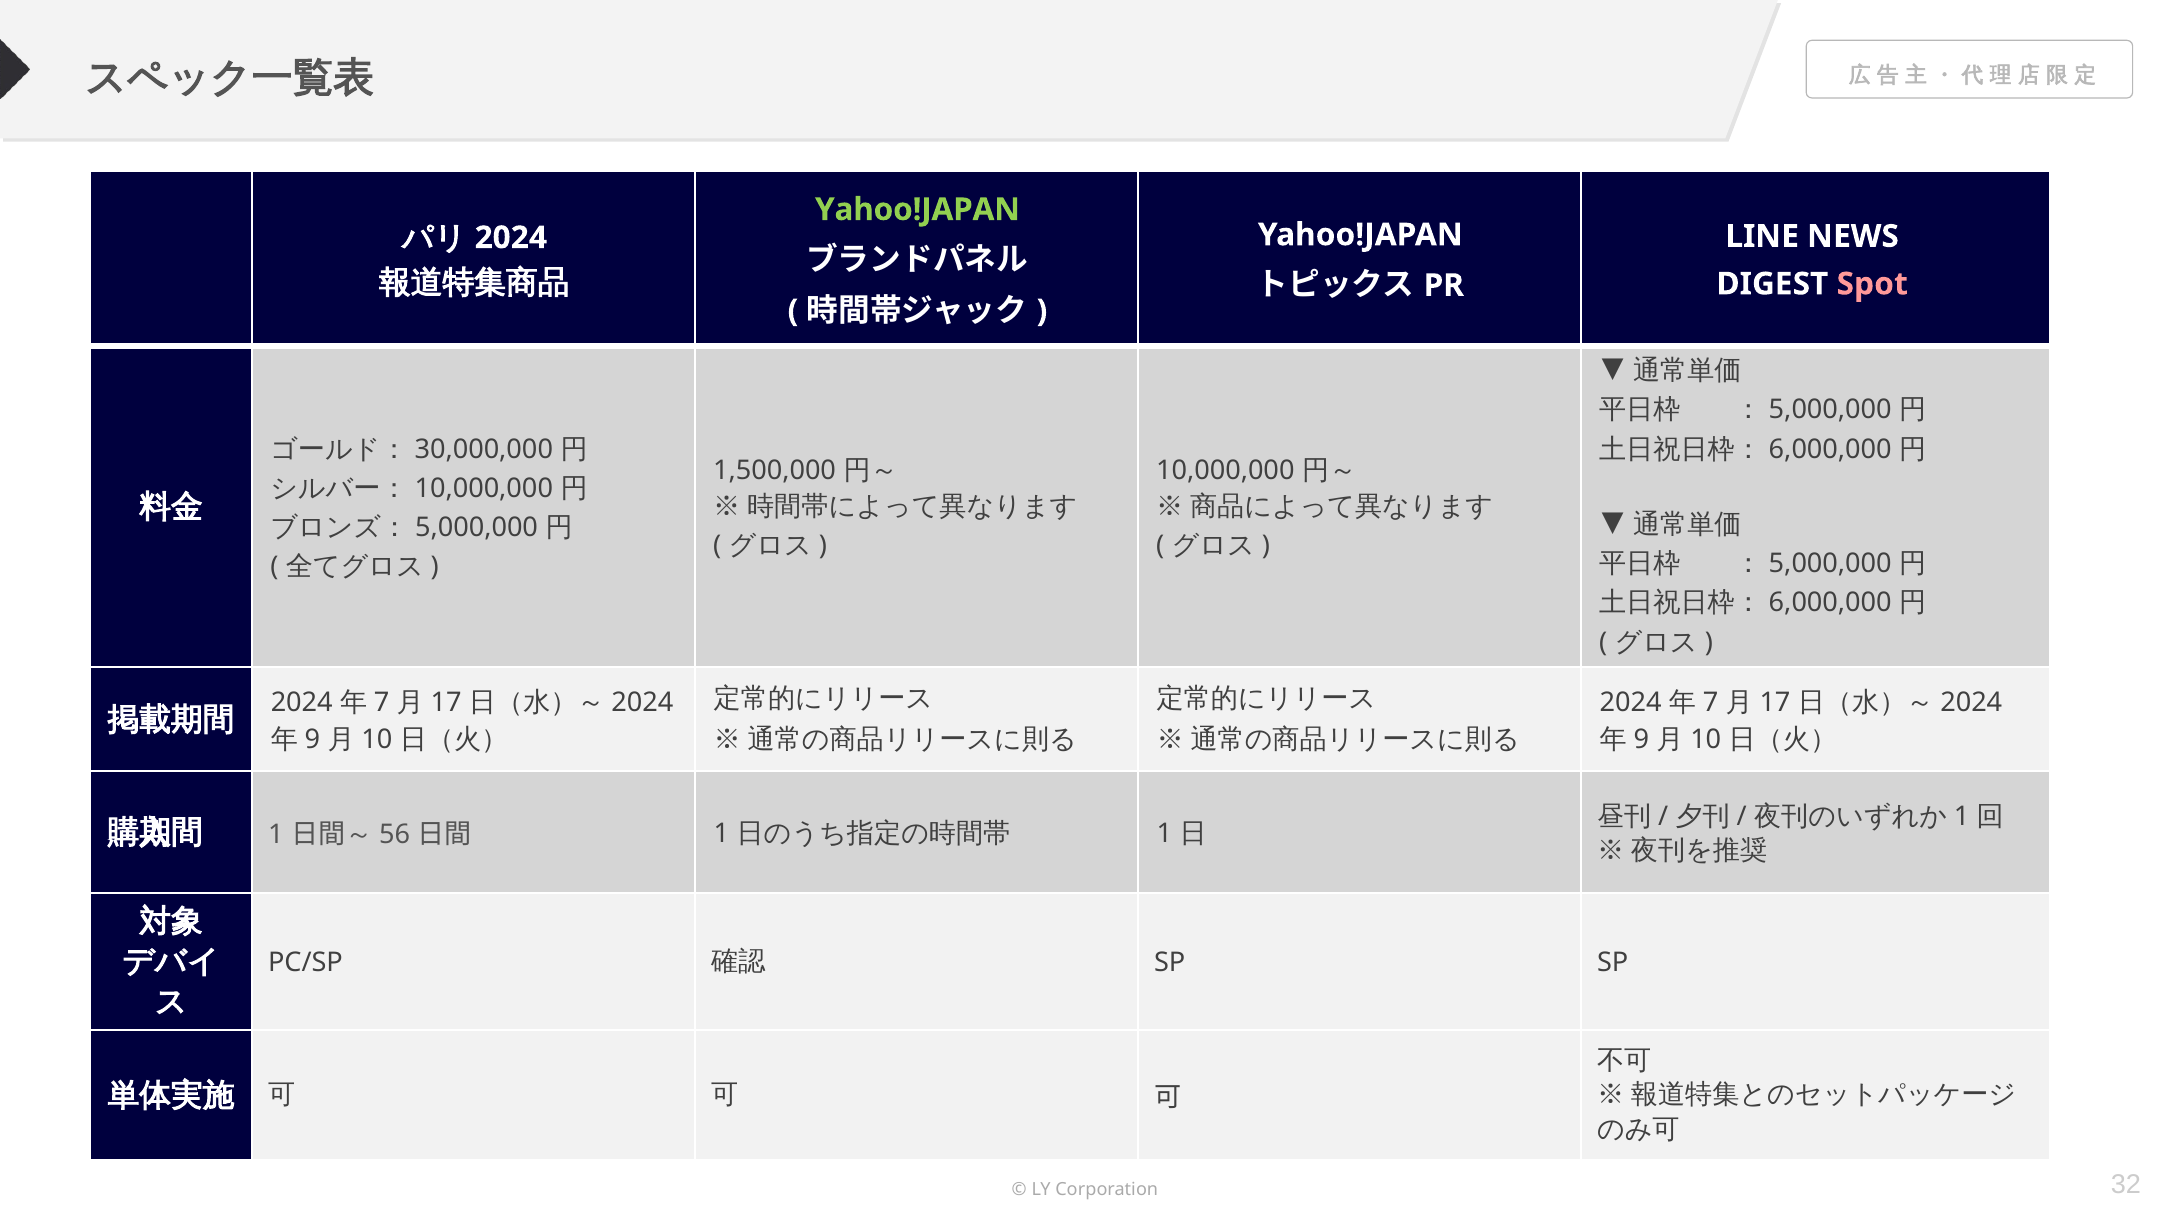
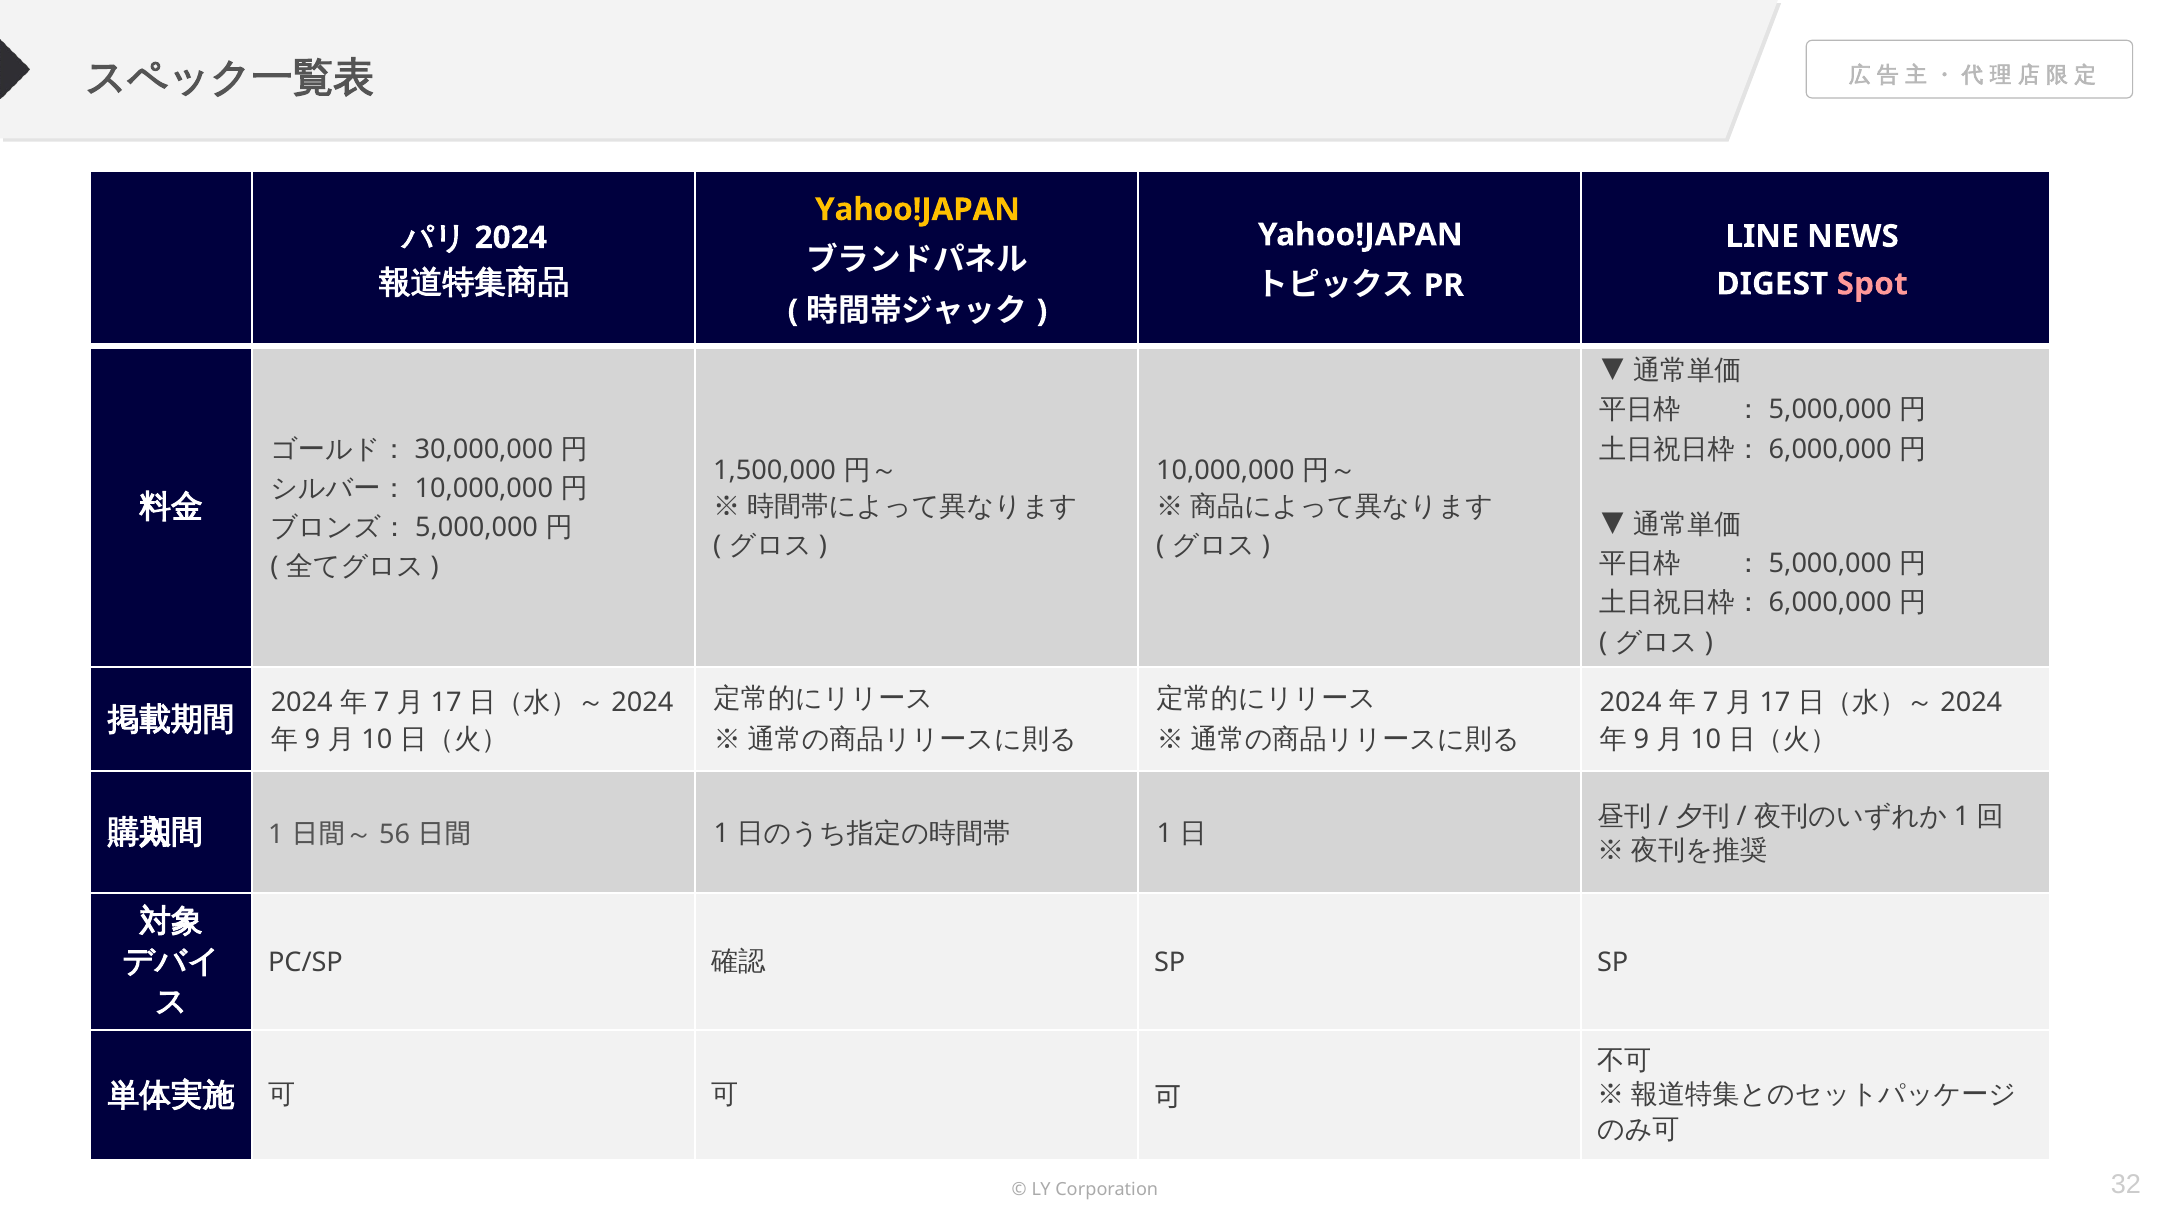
Yahoo!JAPAN at (917, 210) colour: light green -> yellow
